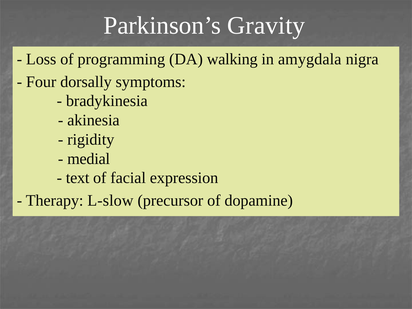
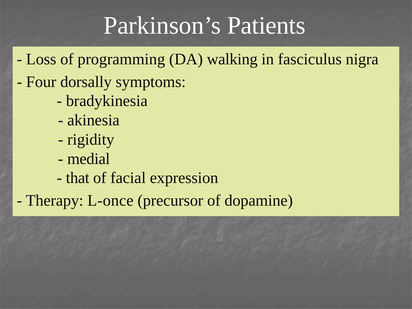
Gravity: Gravity -> Patients
amygdala: amygdala -> fasciculus
text: text -> that
L-slow: L-slow -> L-once
